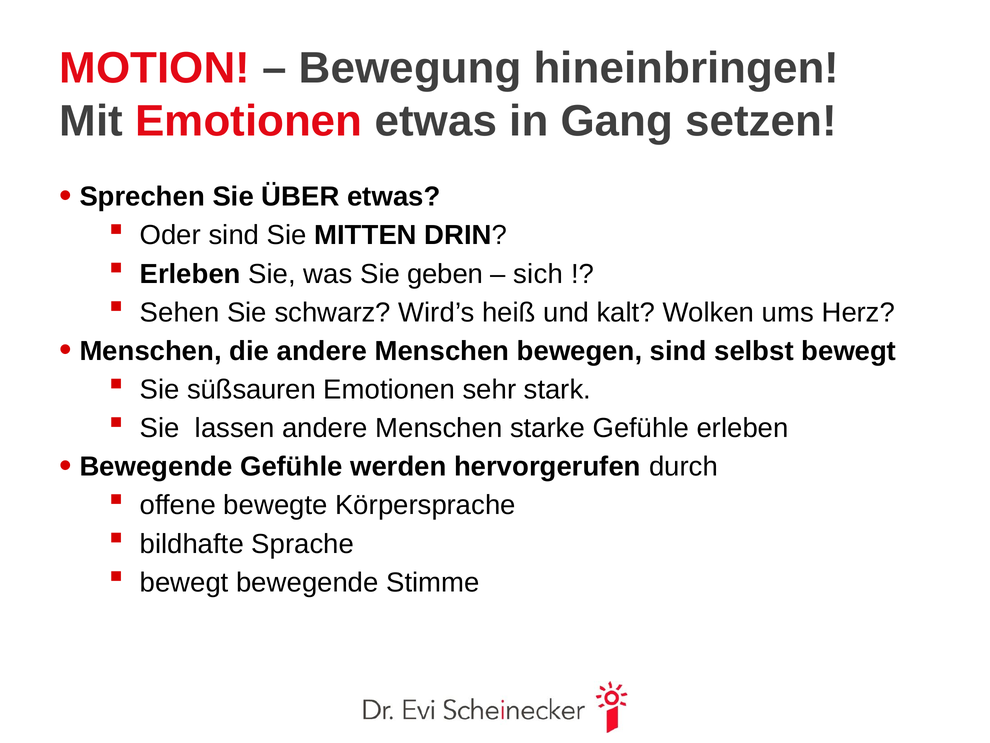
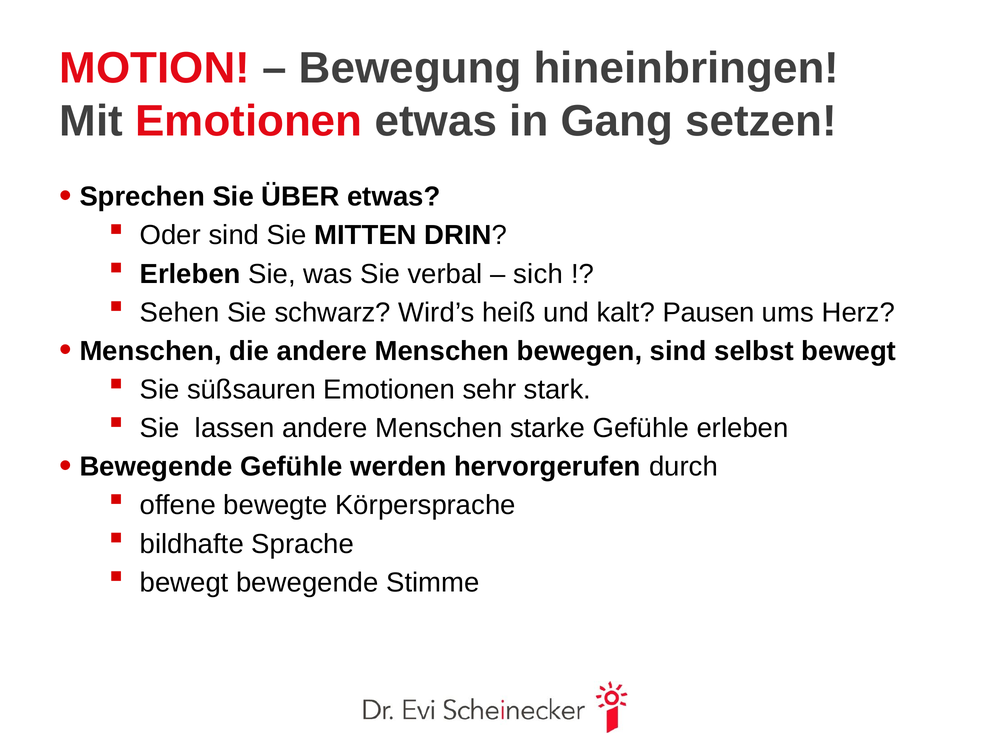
geben: geben -> verbal
Wolken: Wolken -> Pausen
